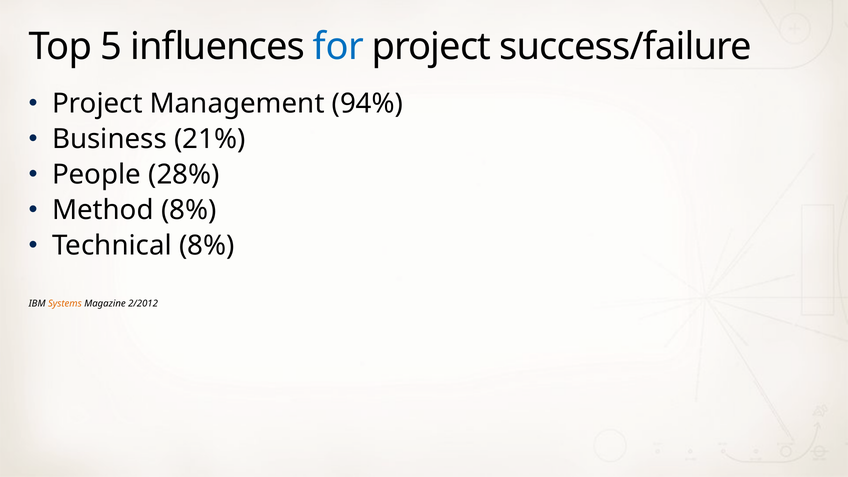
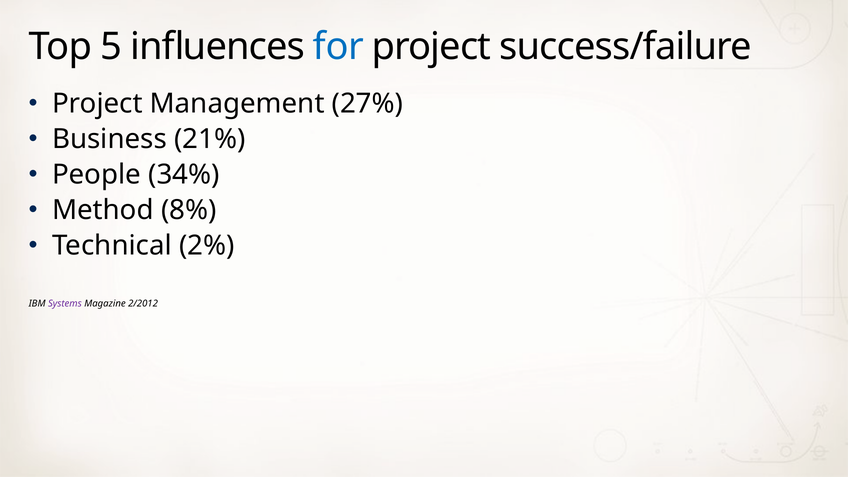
94%: 94% -> 27%
28%: 28% -> 34%
Technical 8%: 8% -> 2%
Systems colour: orange -> purple
